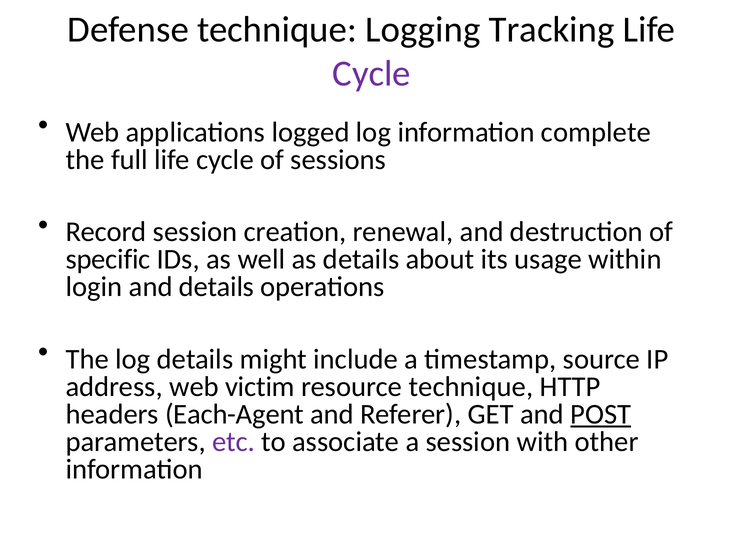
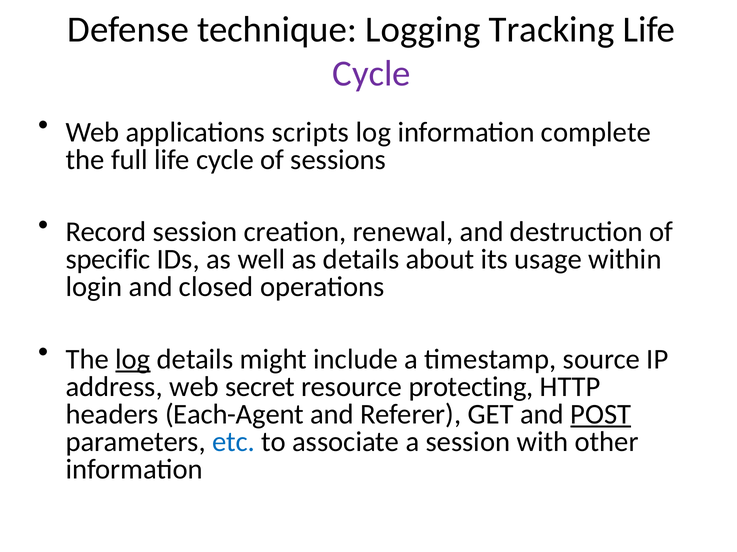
logged: logged -> scripts
and details: details -> closed
log at (133, 360) underline: none -> present
victim: victim -> secret
resource technique: technique -> protecting
etc colour: purple -> blue
